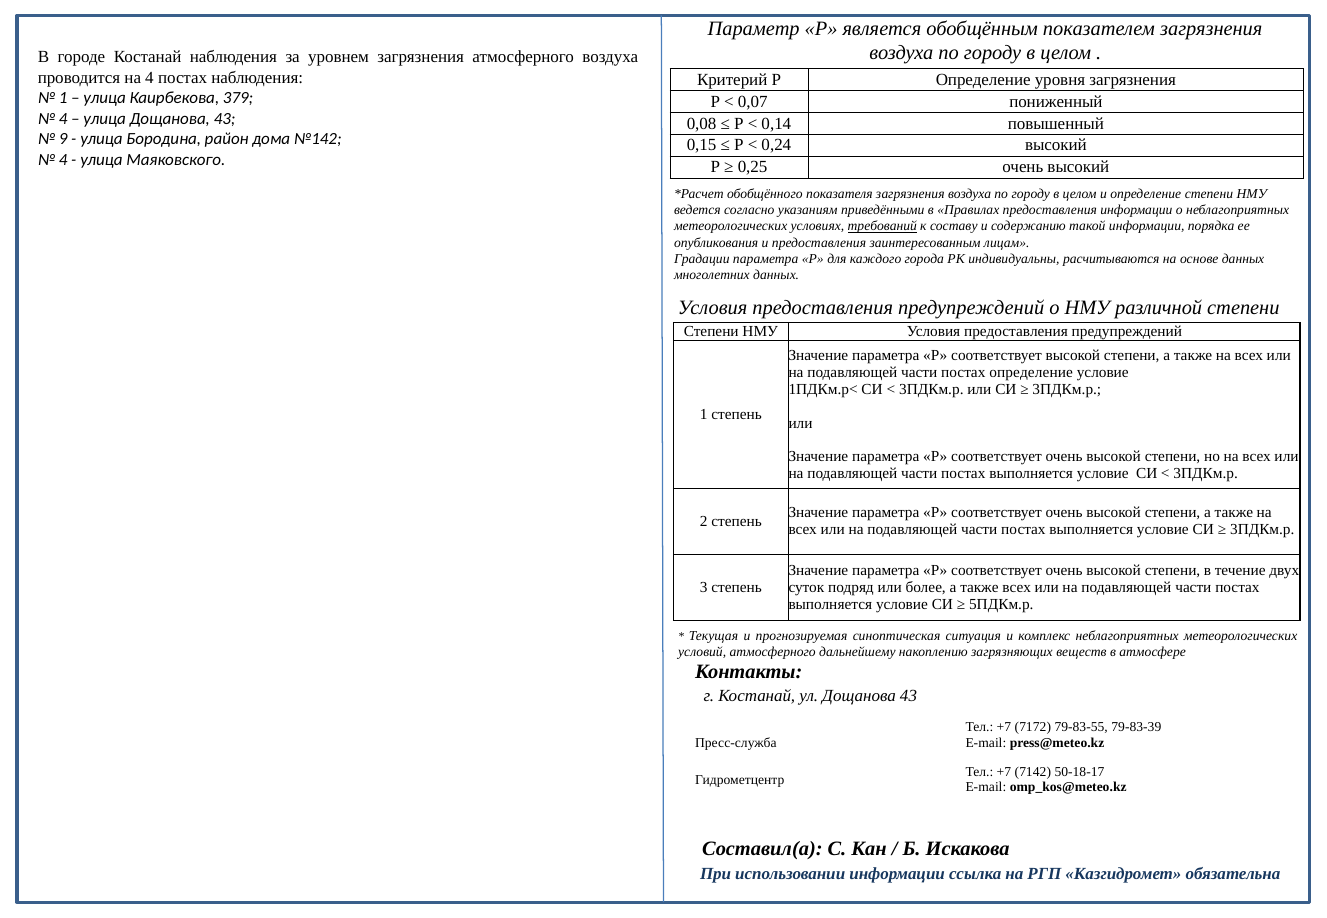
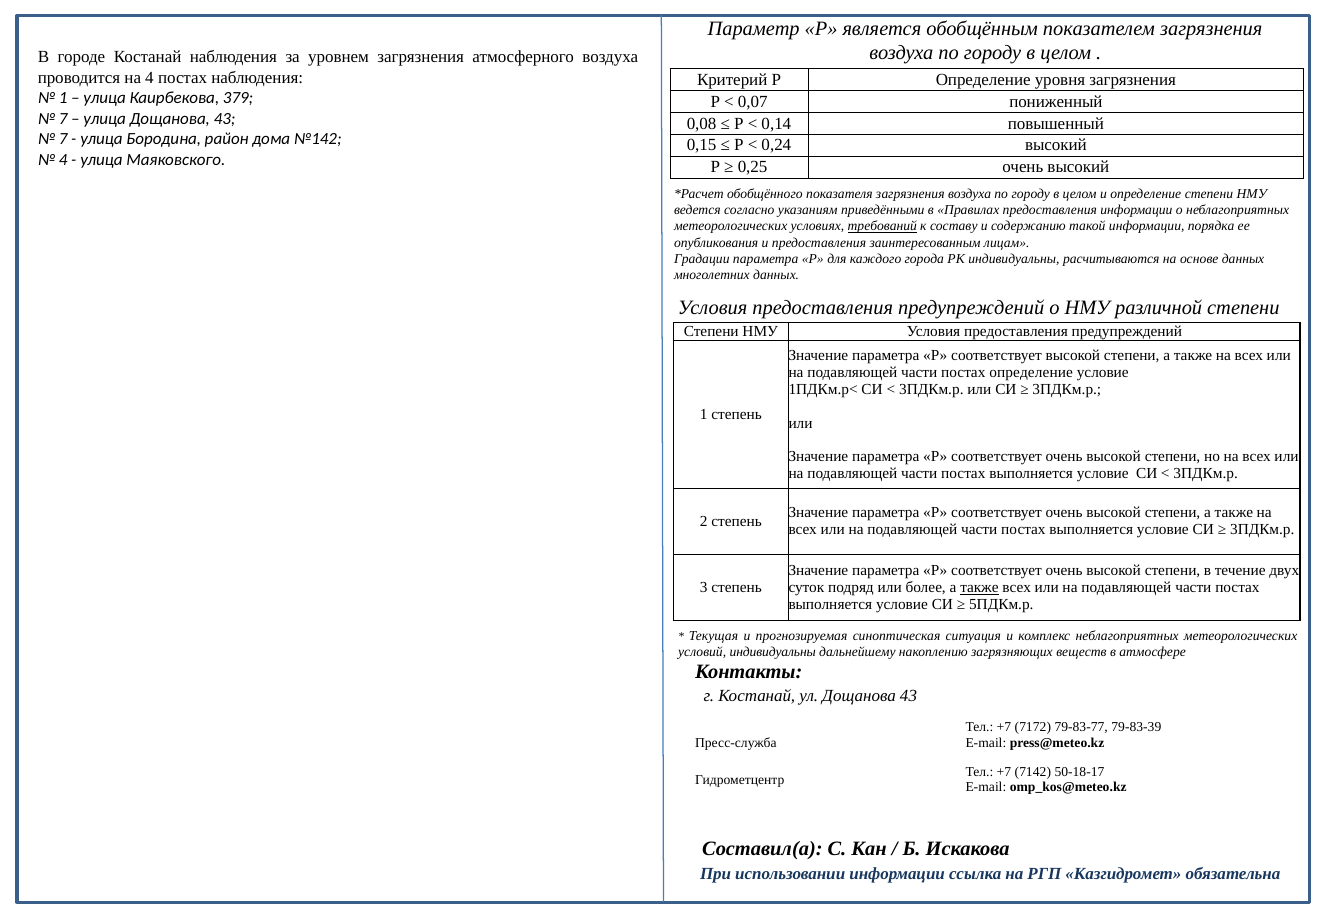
4 at (63, 119): 4 -> 7
9 at (63, 139): 9 -> 7
также at (979, 588) underline: none -> present
условий атмосферного: атмосферного -> индивидуальны
79-83-55: 79-83-55 -> 79-83-77
